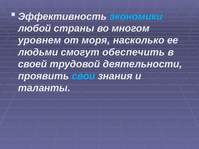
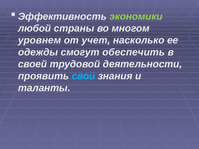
экономики colour: light blue -> light green
моря: моря -> учет
людьми: людьми -> одежды
